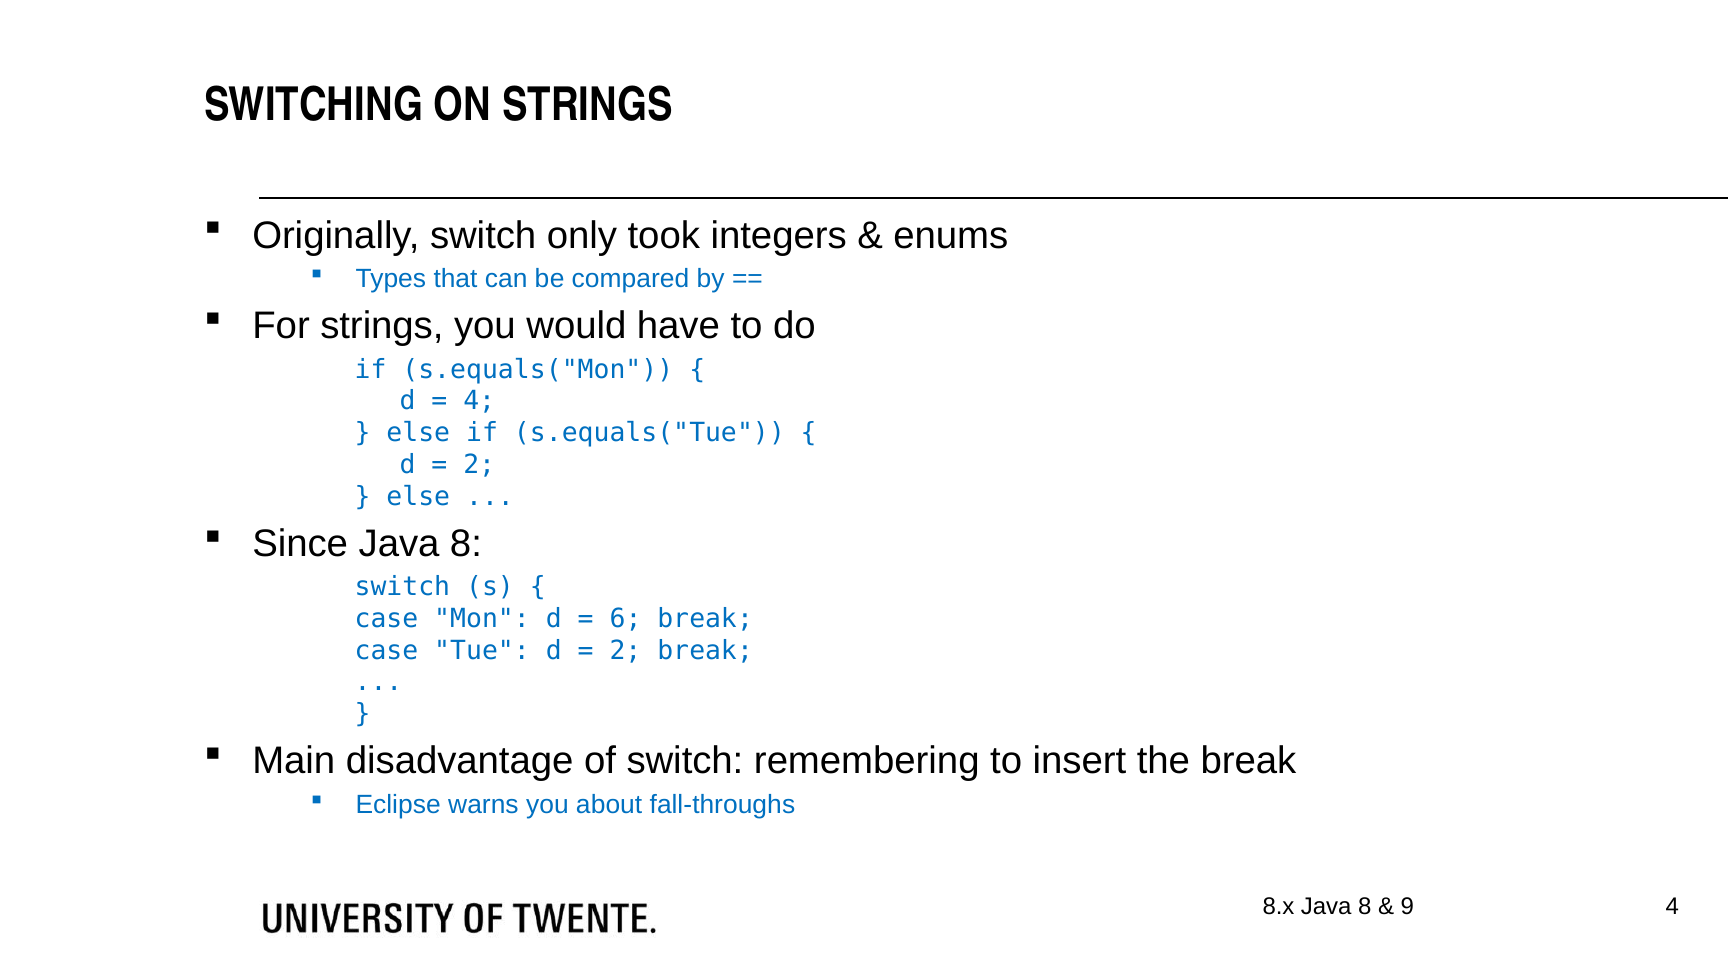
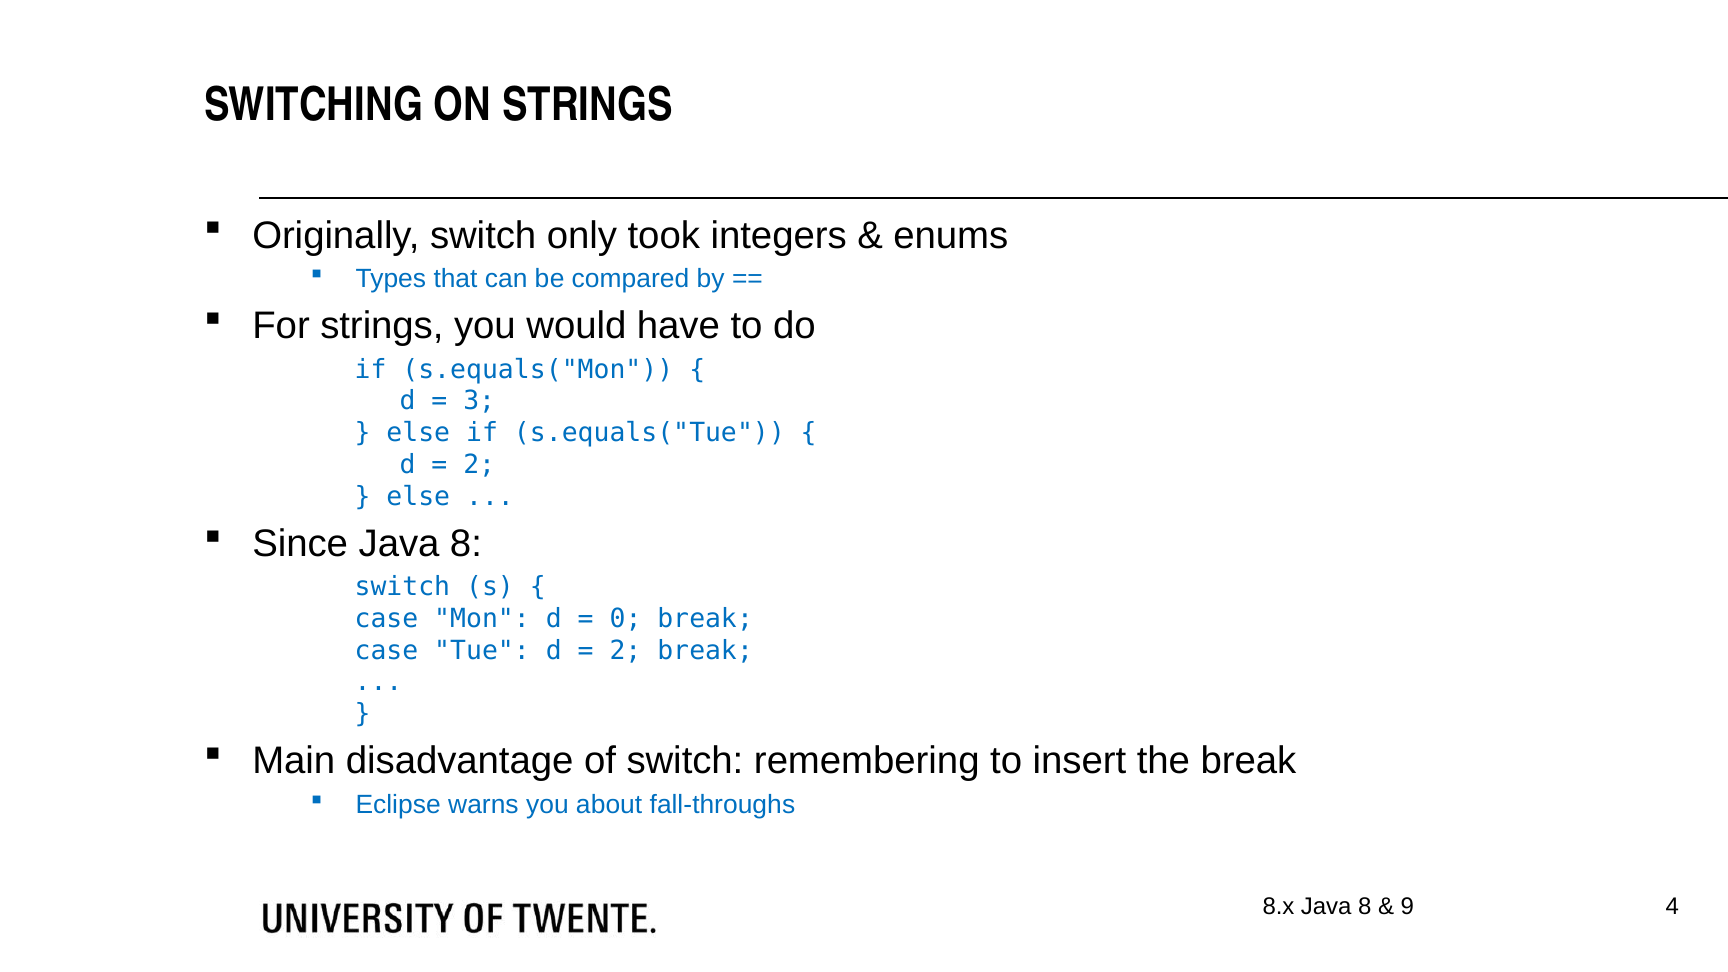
4 at (479, 401): 4 -> 3
6: 6 -> 0
